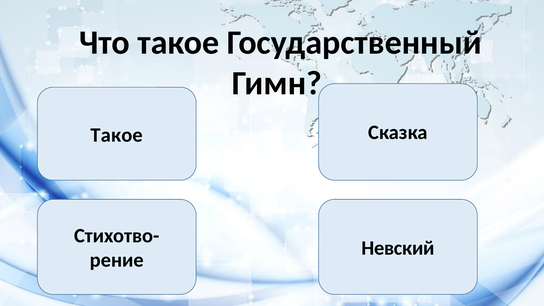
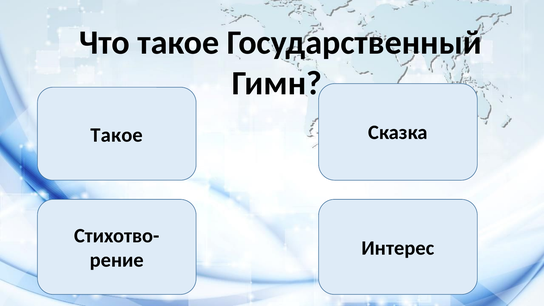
Невский: Невский -> Интерес
